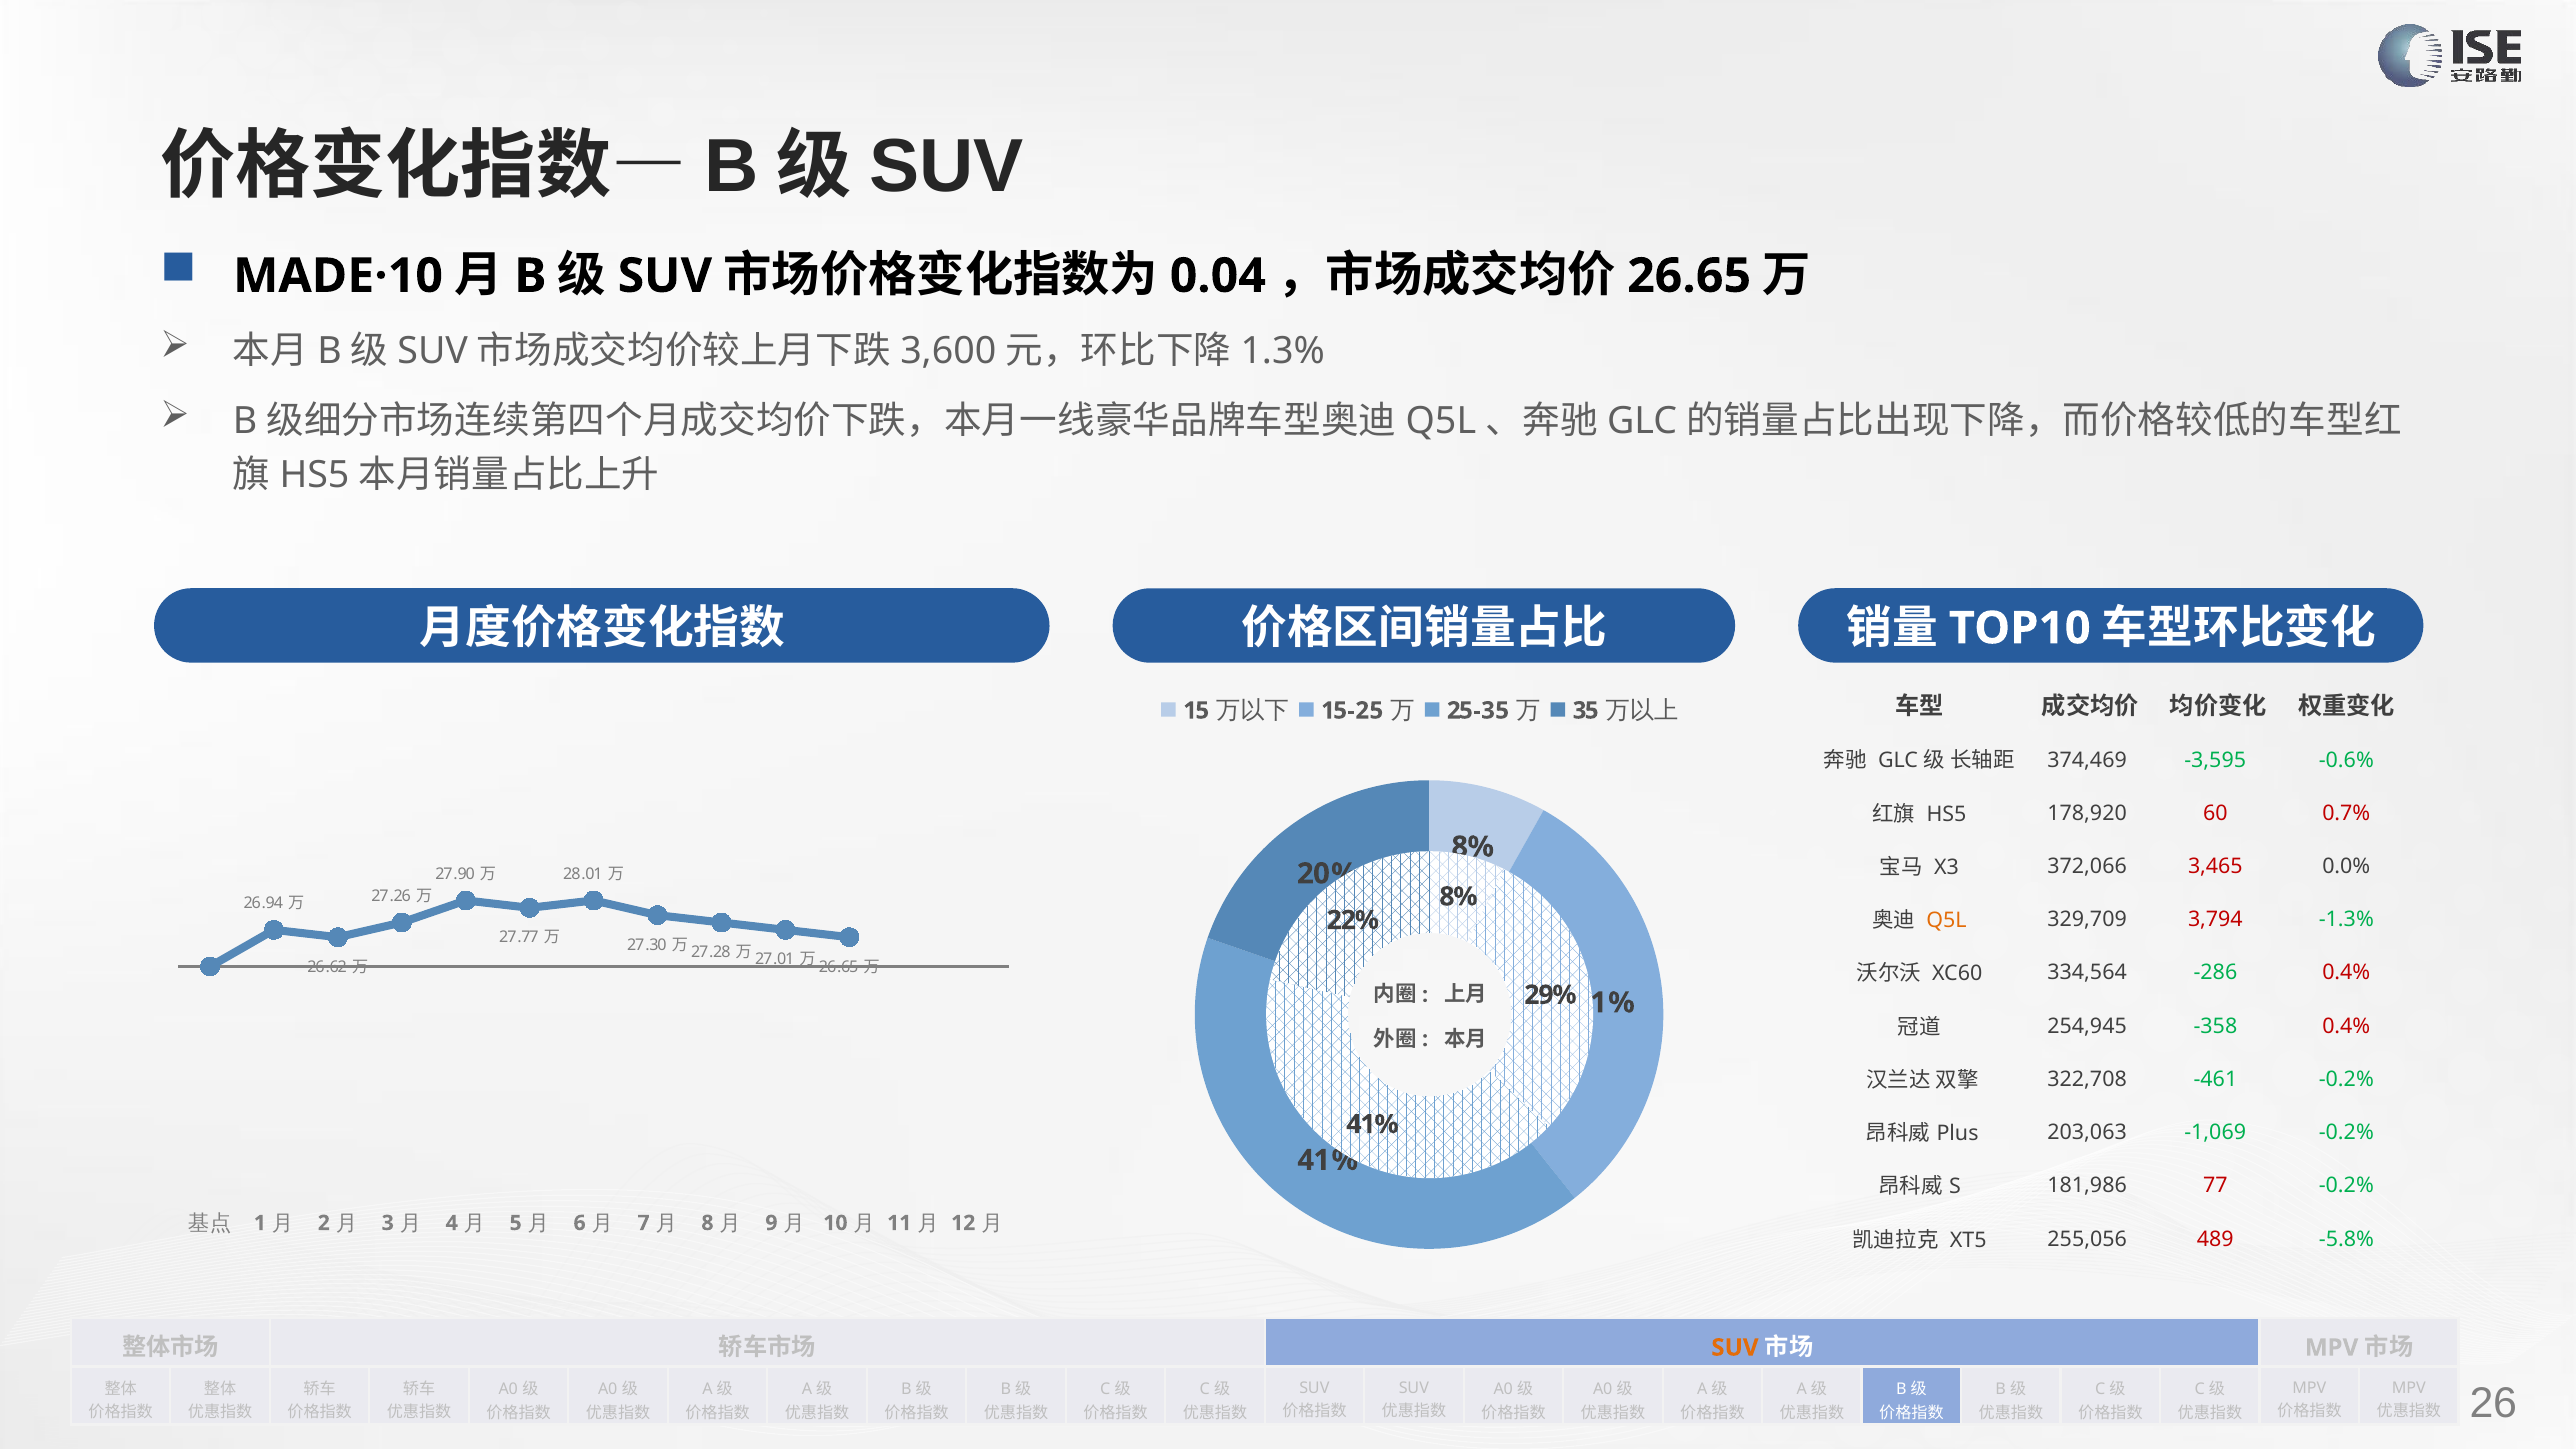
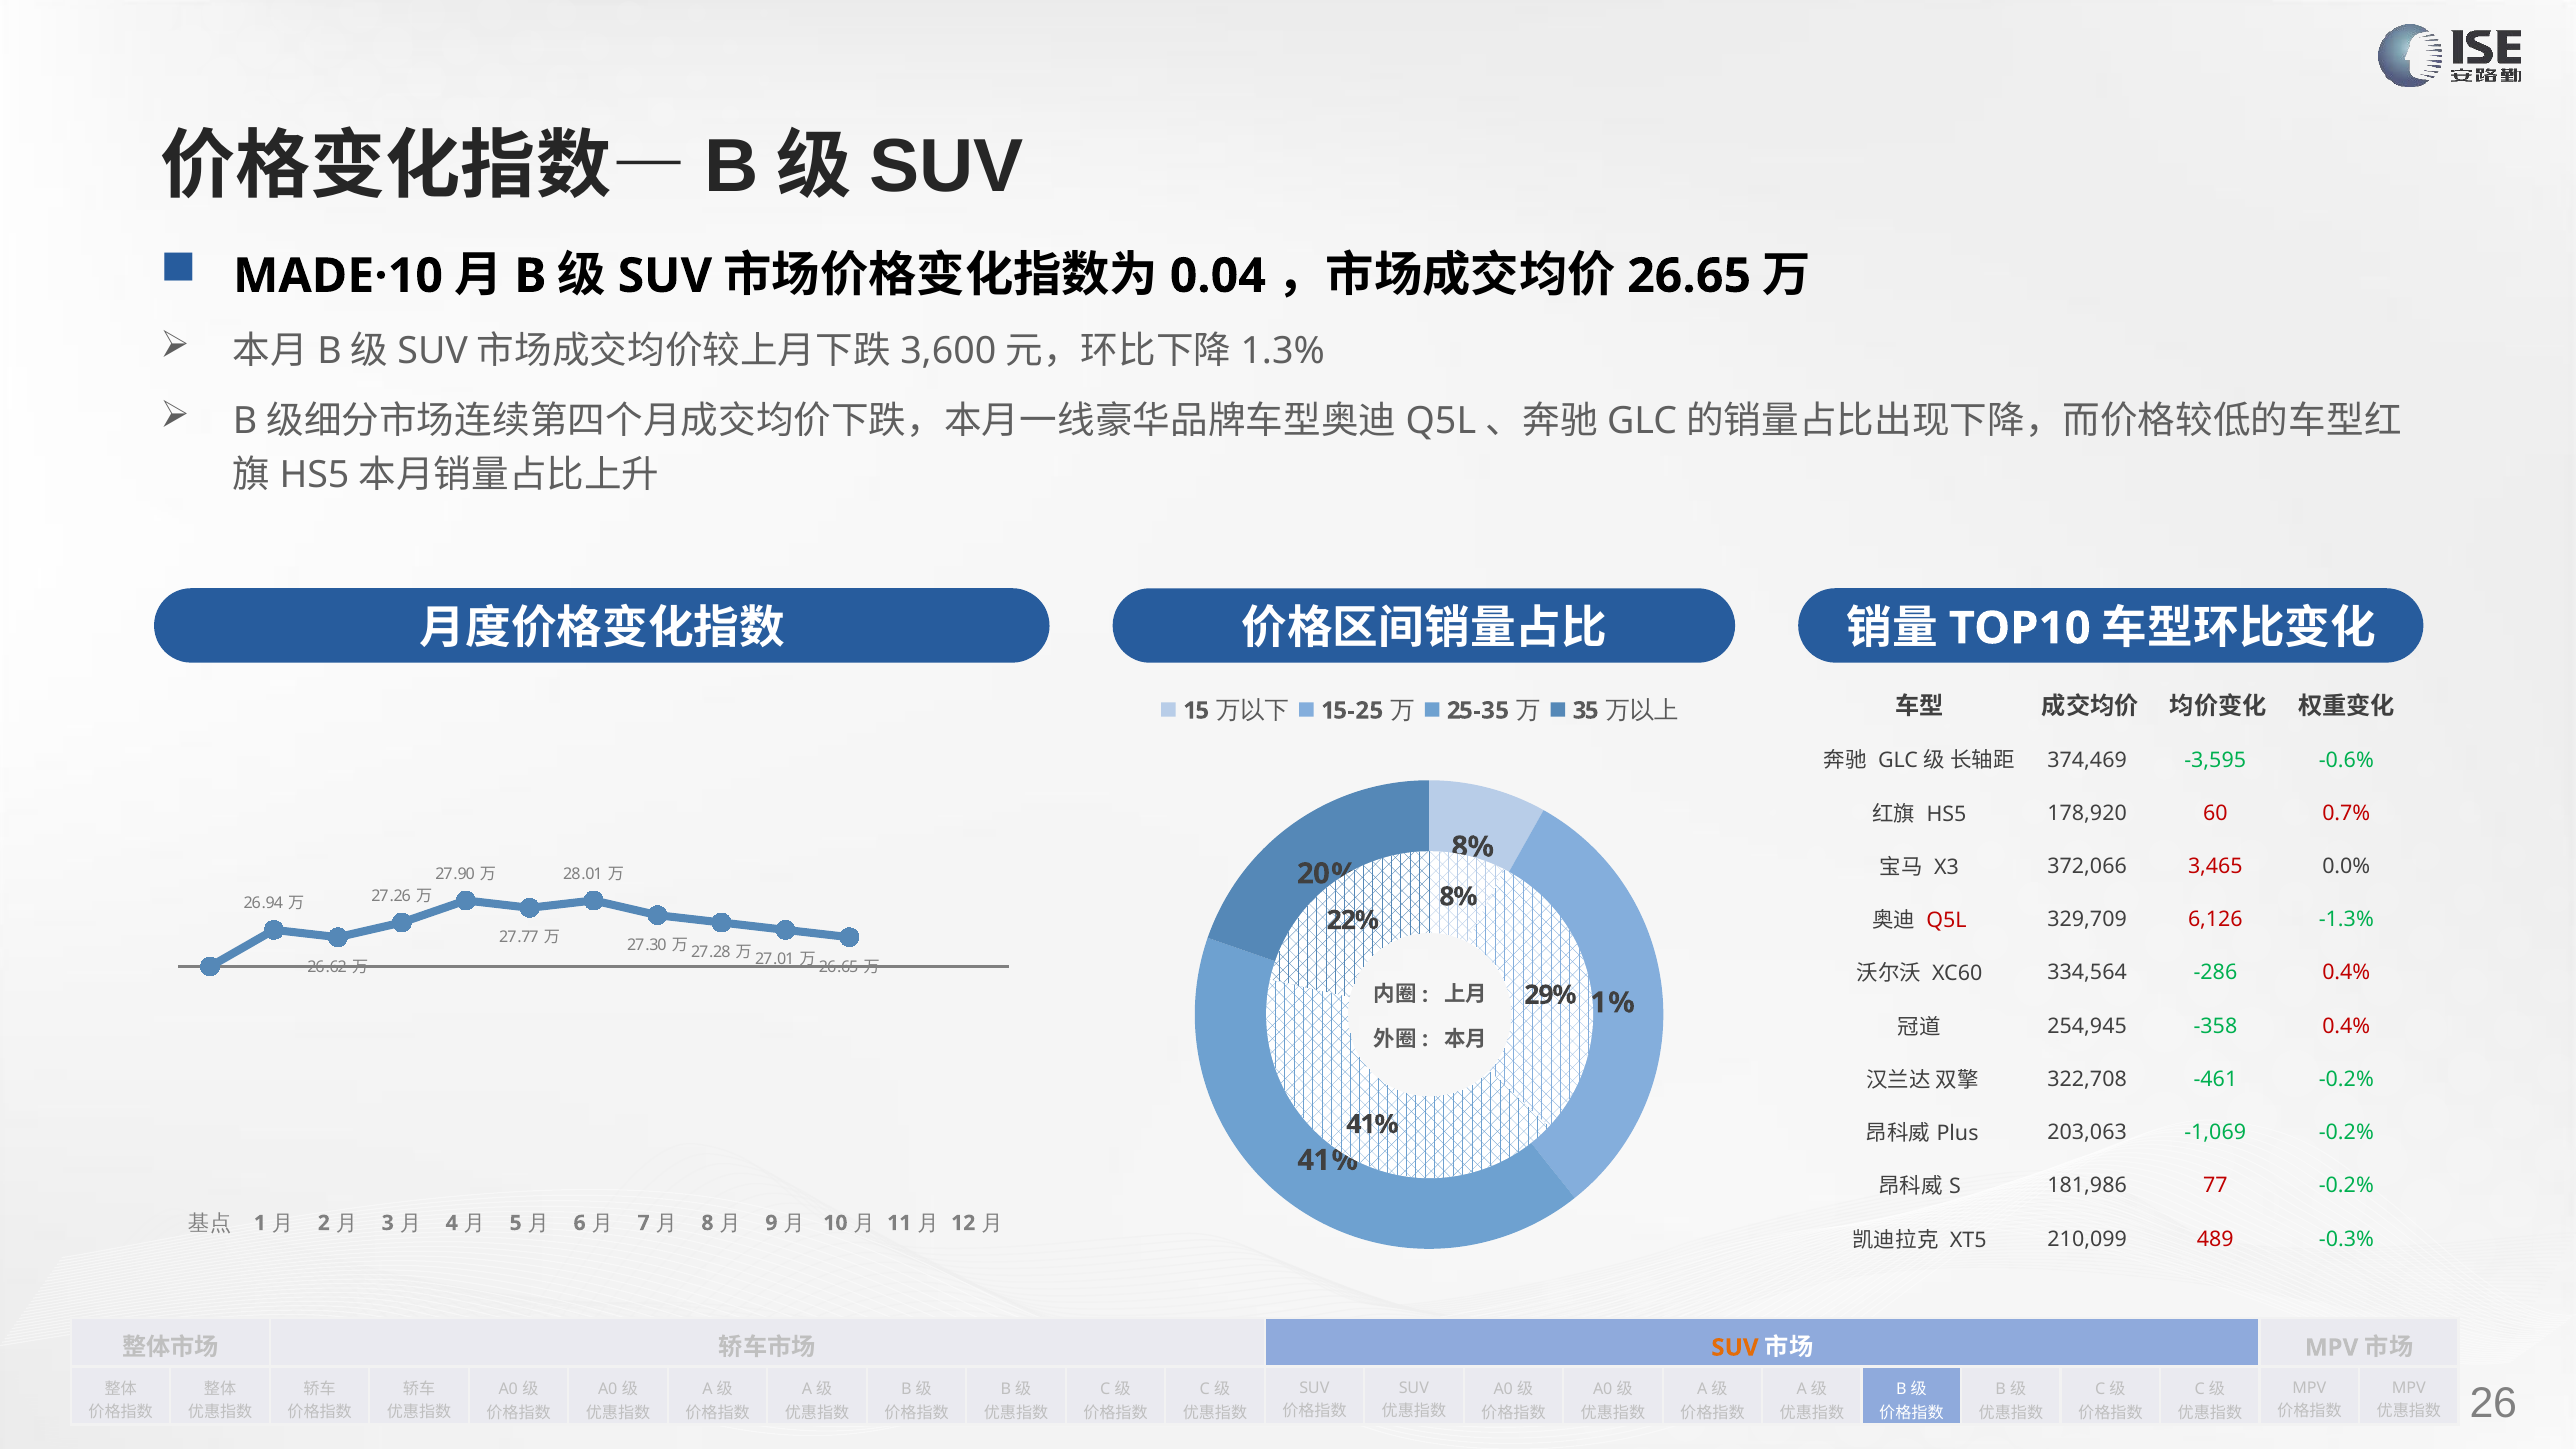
Q5L colour: orange -> red
3,794: 3,794 -> 6,126
255,056: 255,056 -> 210,099
-5.8%: -5.8% -> -0.3%
